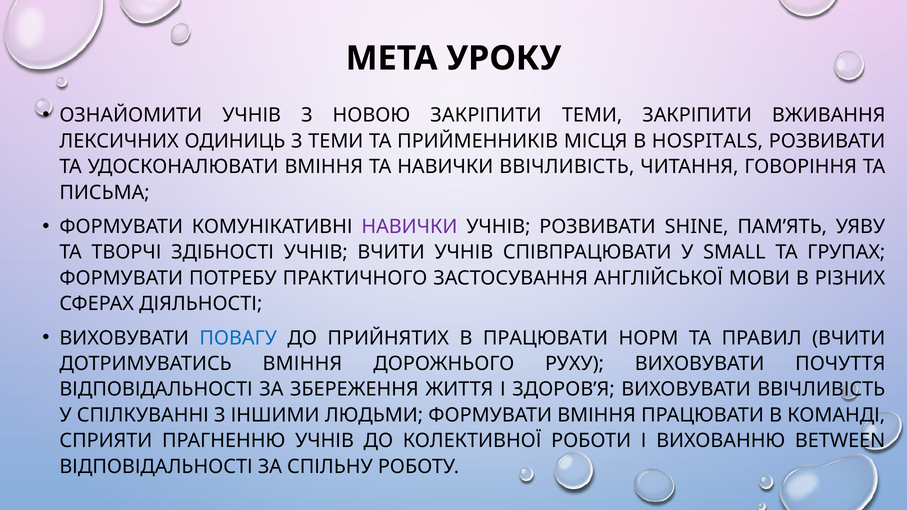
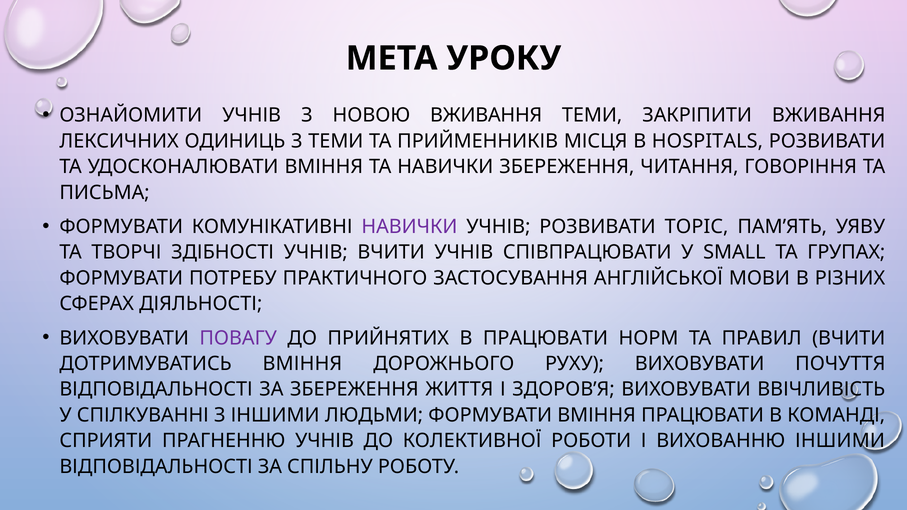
НОВОЮ ЗАКРІПИТИ: ЗАКРІПИТИ -> ВЖИВАННЯ
НАВИЧКИ ВВІЧЛИВІСТЬ: ВВІЧЛИВІСТЬ -> ЗБЕРЕЖЕННЯ
SHINE: SHINE -> TOPIC
ПОВАГУ colour: blue -> purple
ВИХОВАННЮ BETWEEN: BETWEEN -> ІНШИМИ
